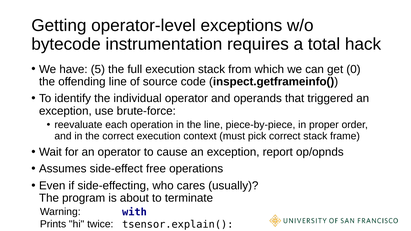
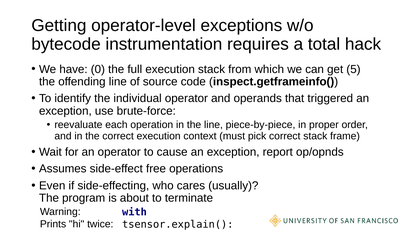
5: 5 -> 0
0: 0 -> 5
